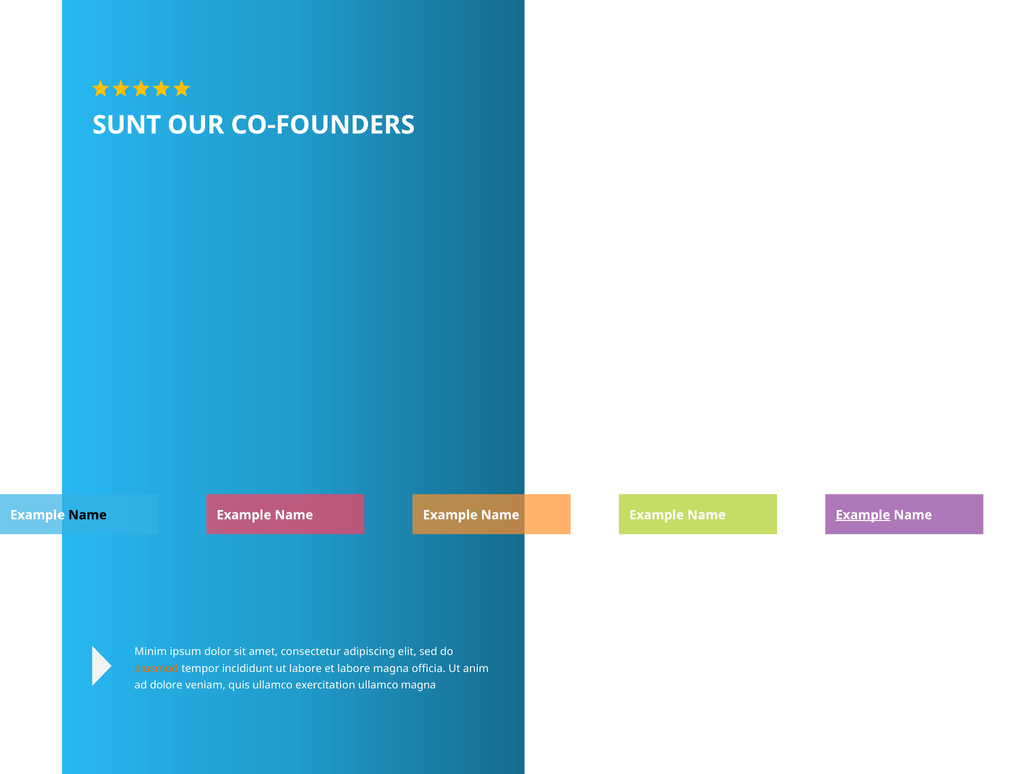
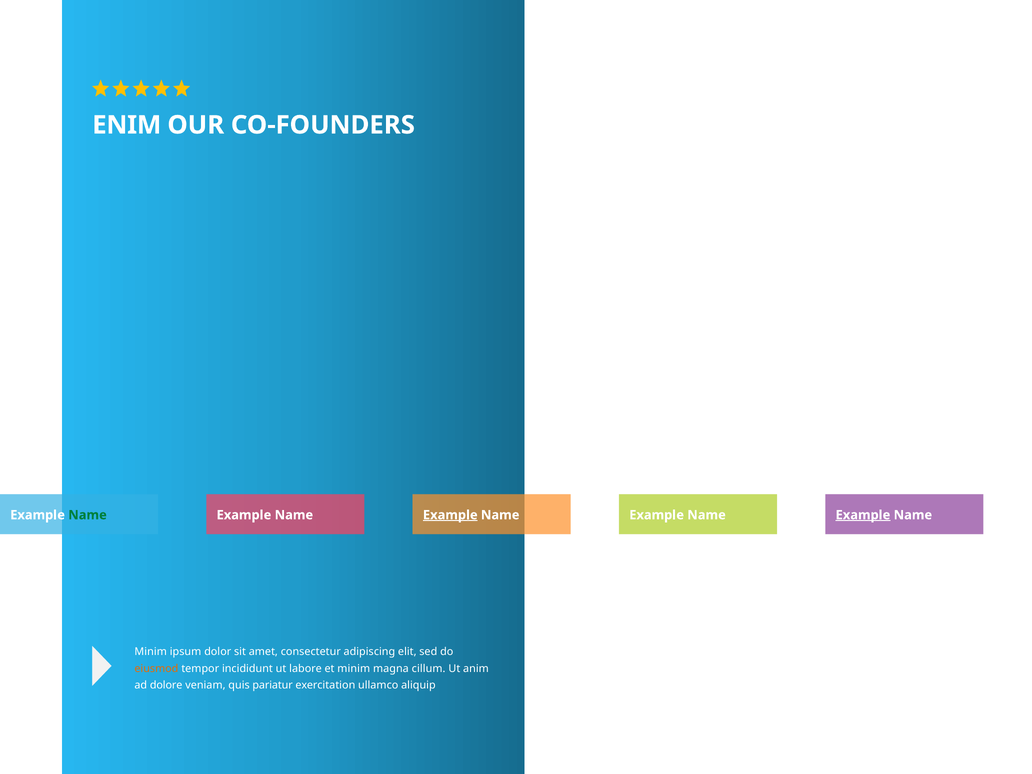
SUNT: SUNT -> ENIM
Name at (87, 515) colour: black -> green
Example at (450, 515) underline: none -> present
et labore: labore -> minim
officia: officia -> cillum
quis ullamco: ullamco -> pariatur
ullamco magna: magna -> aliquip
